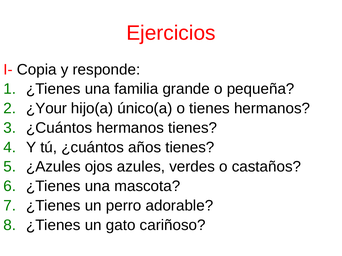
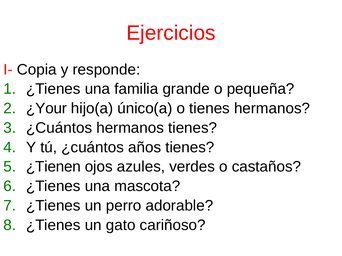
¿Azules: ¿Azules -> ¿Tienen
